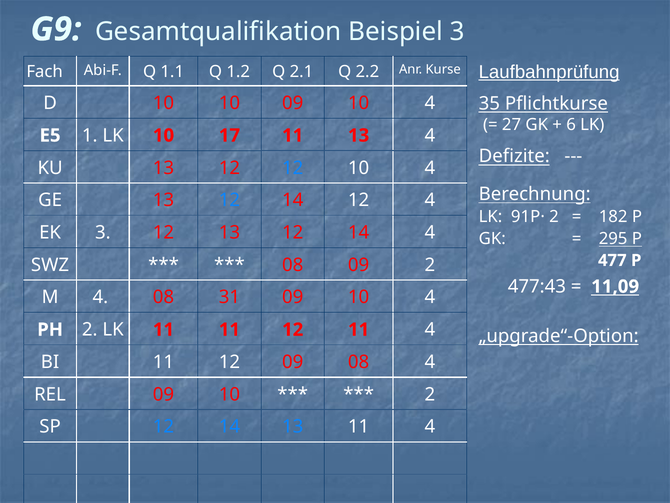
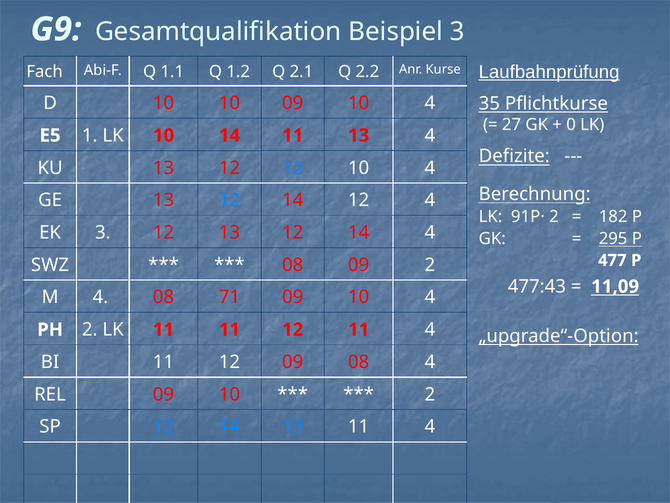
6: 6 -> 0
10 17: 17 -> 14
31: 31 -> 71
